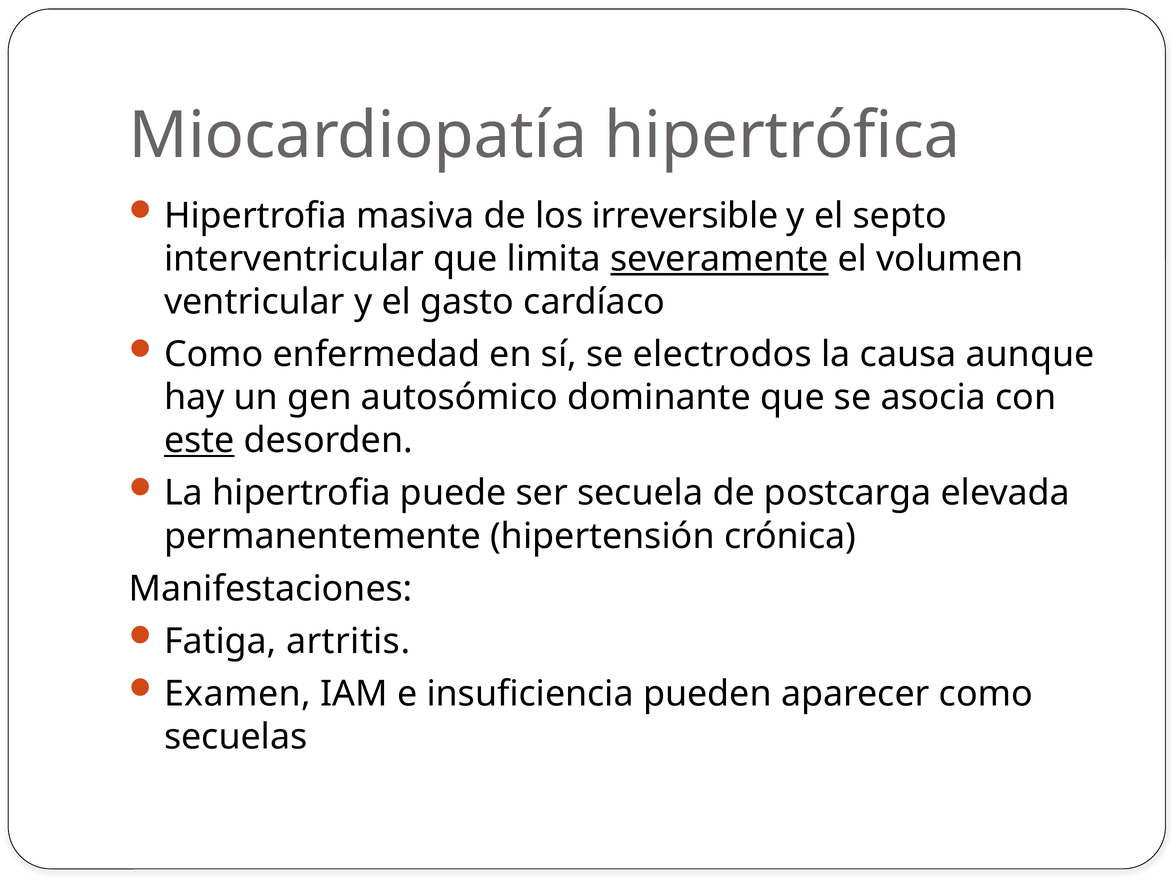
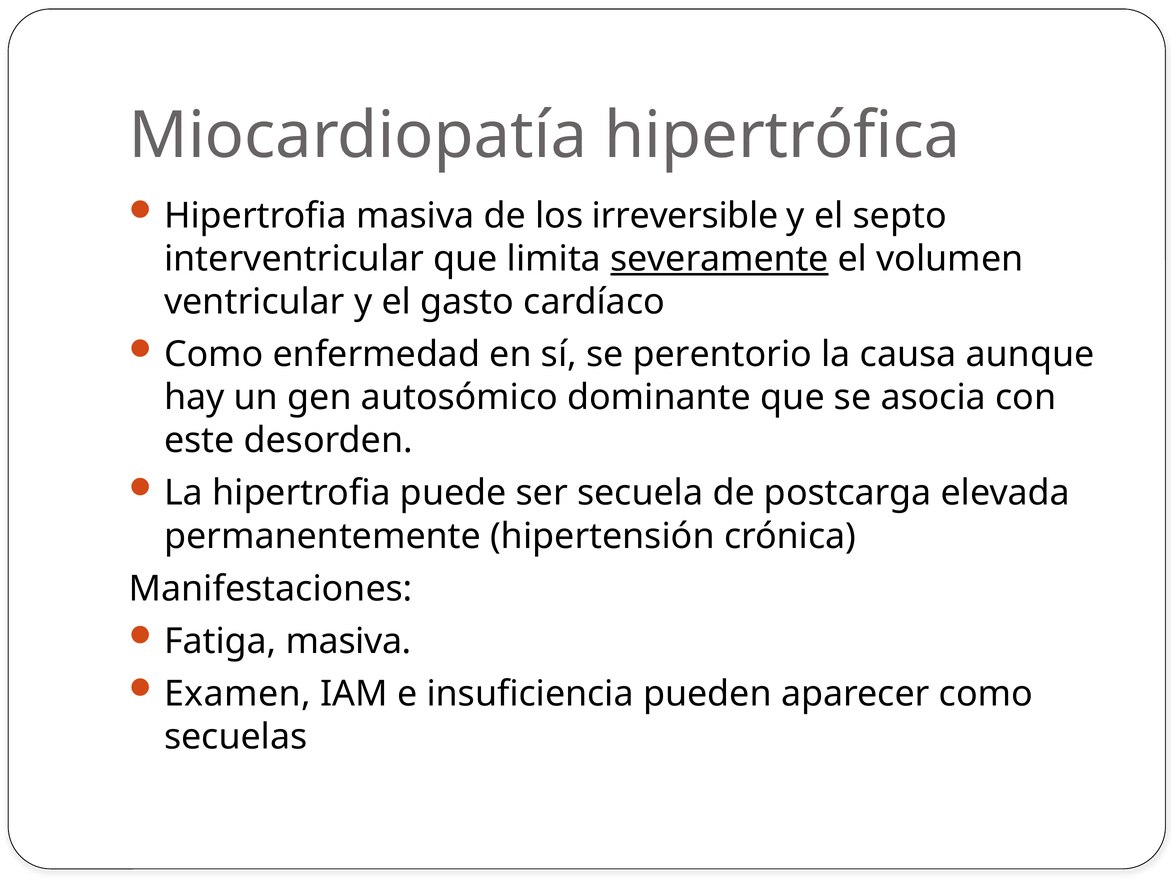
electrodos: electrodos -> perentorio
este underline: present -> none
Fatiga artritis: artritis -> masiva
